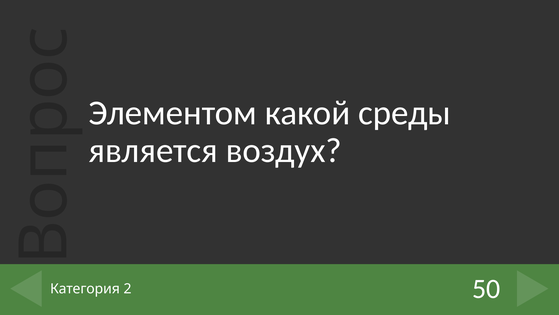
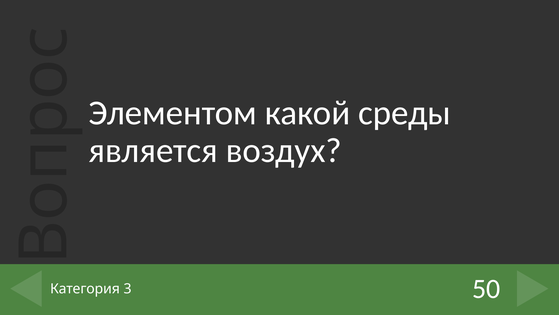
2: 2 -> 3
